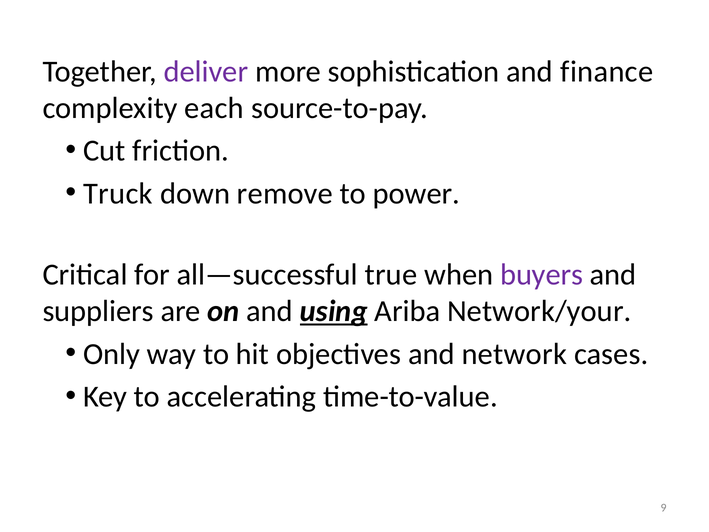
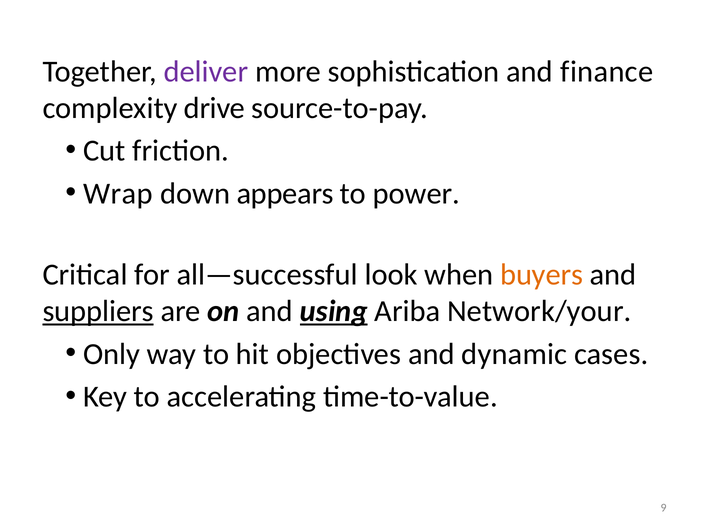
each: each -> drive
Truck: Truck -> Wrap
remove: remove -> appears
true: true -> look
buyers colour: purple -> orange
suppliers underline: none -> present
network: network -> dynamic
